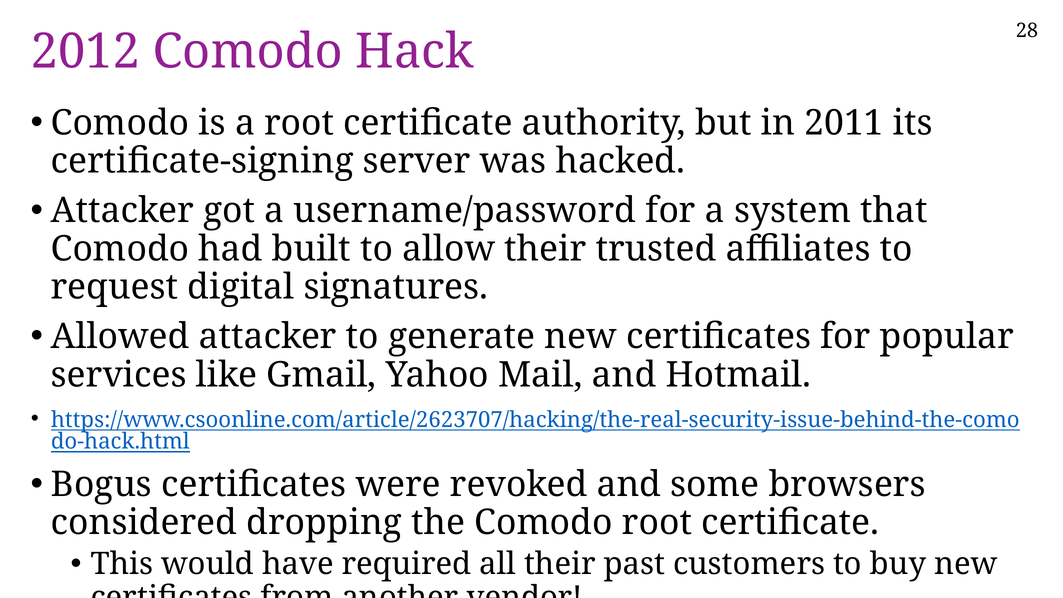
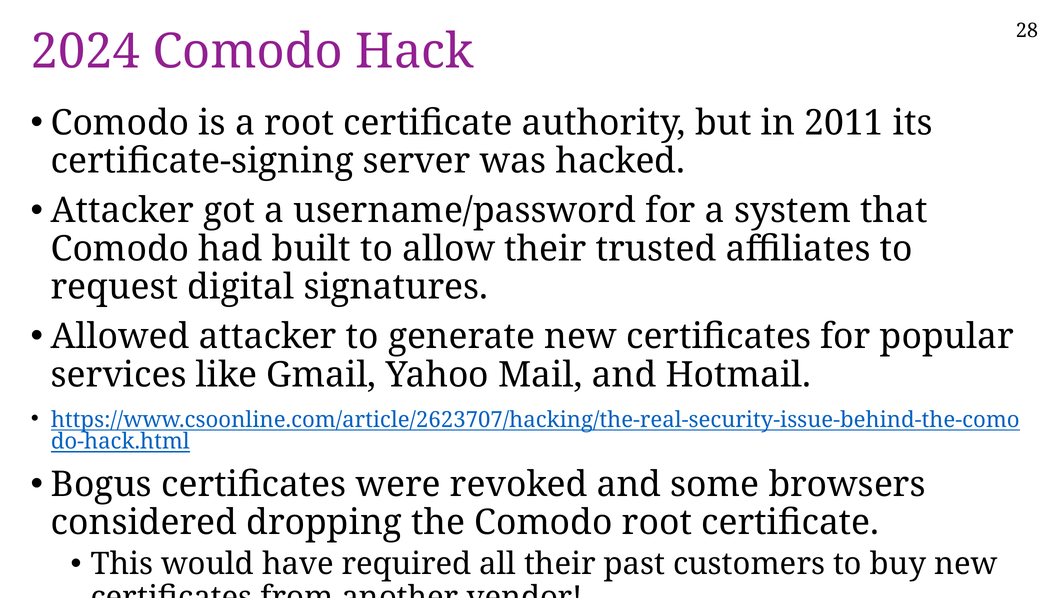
2012: 2012 -> 2024
